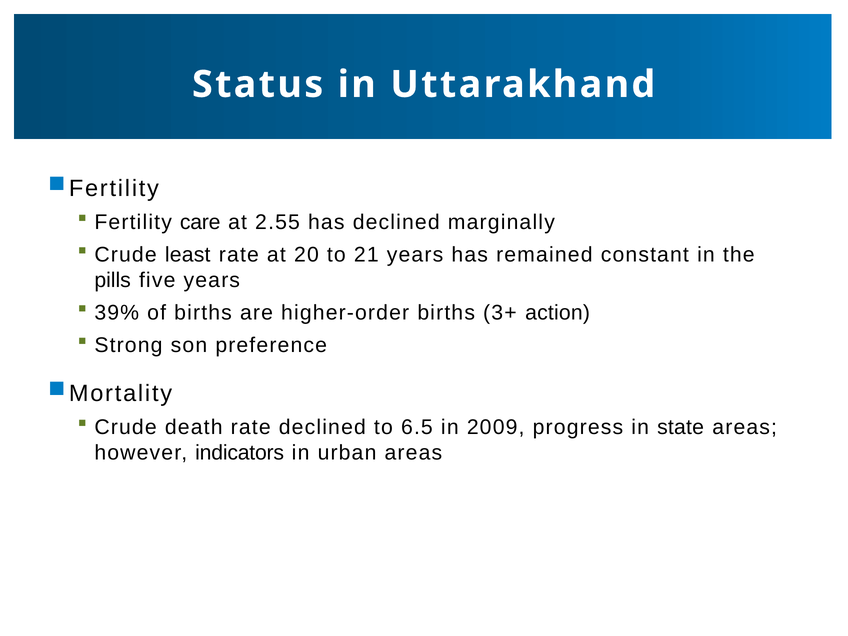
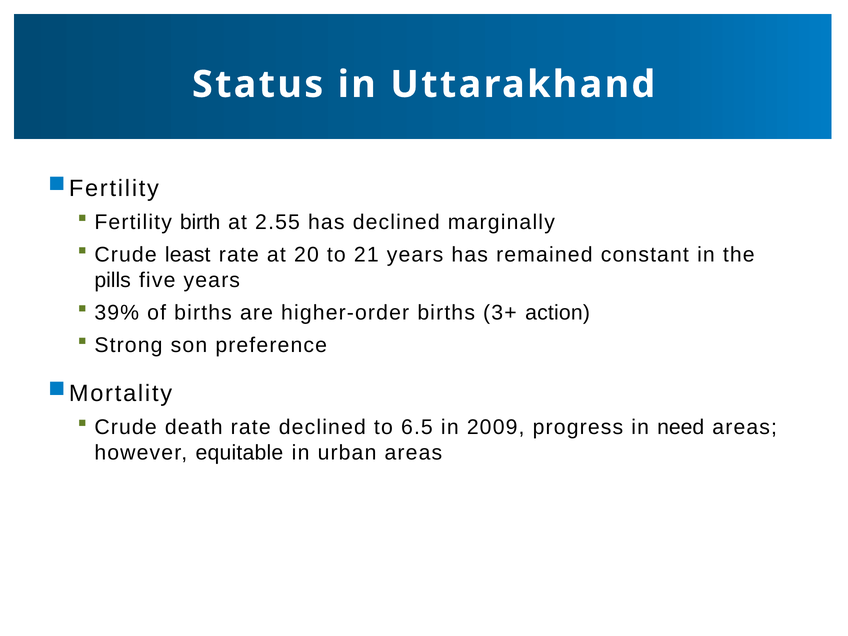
care: care -> birth
state: state -> need
indicators: indicators -> equitable
